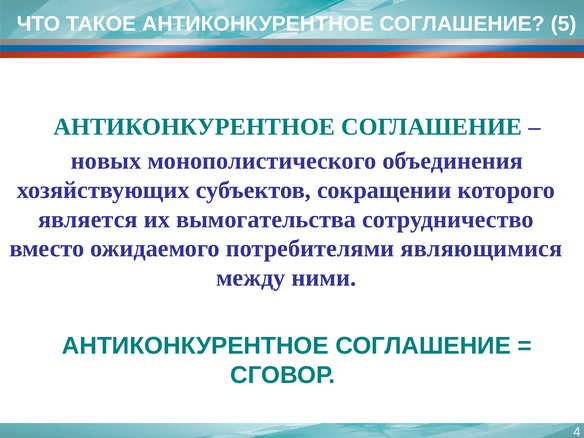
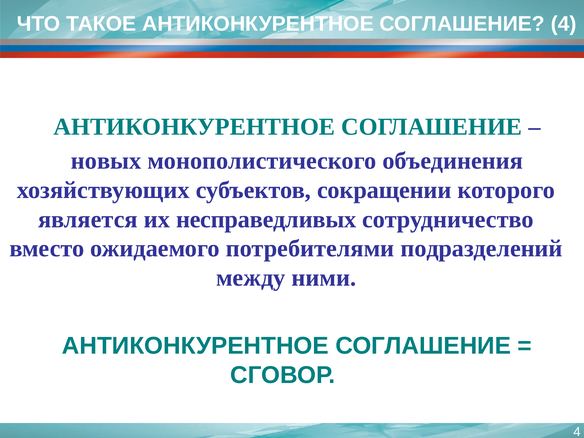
СОГЛАШЕНИЕ 5: 5 -> 4
вымогательства: вымогательства -> несправедливых
являющимися: являющимися -> подразделений
